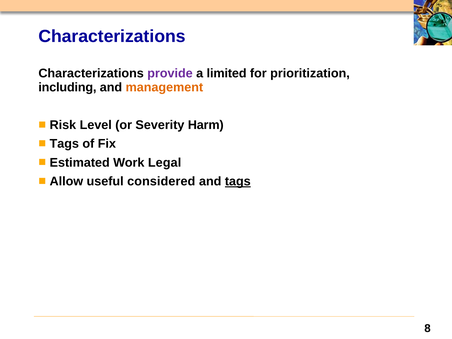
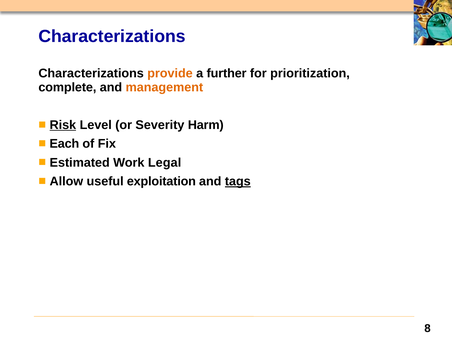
provide colour: purple -> orange
limited: limited -> further
including: including -> complete
Risk underline: none -> present
Tags at (64, 144): Tags -> Each
considered: considered -> exploitation
